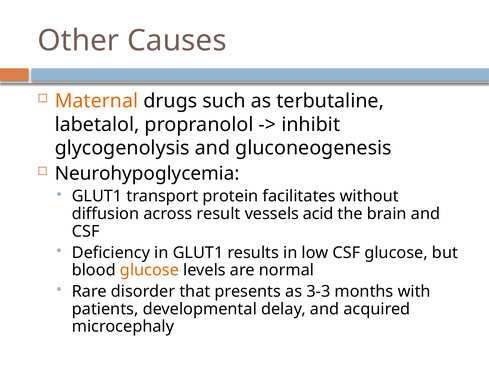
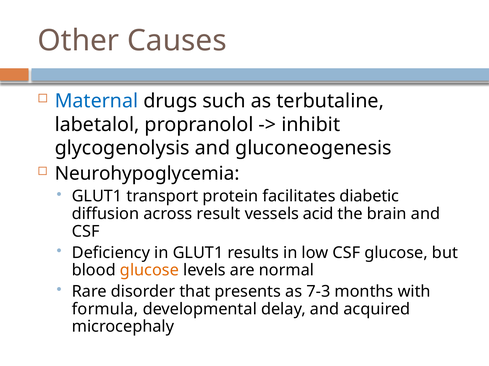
Maternal colour: orange -> blue
without: without -> diabetic
3-3: 3-3 -> 7-3
patients: patients -> formula
